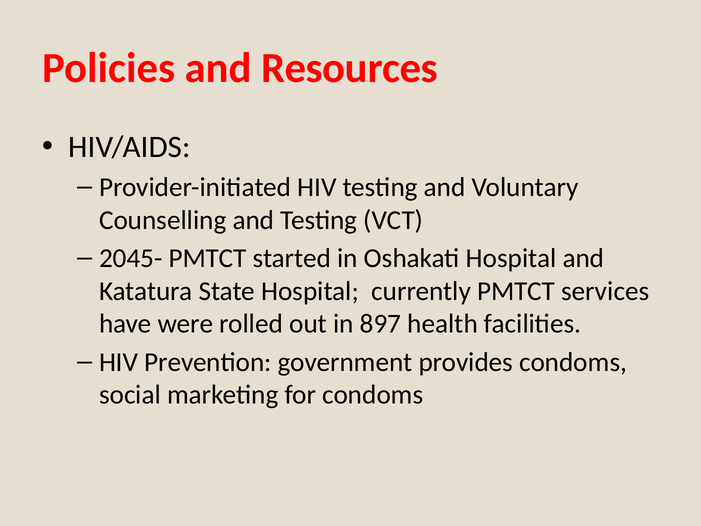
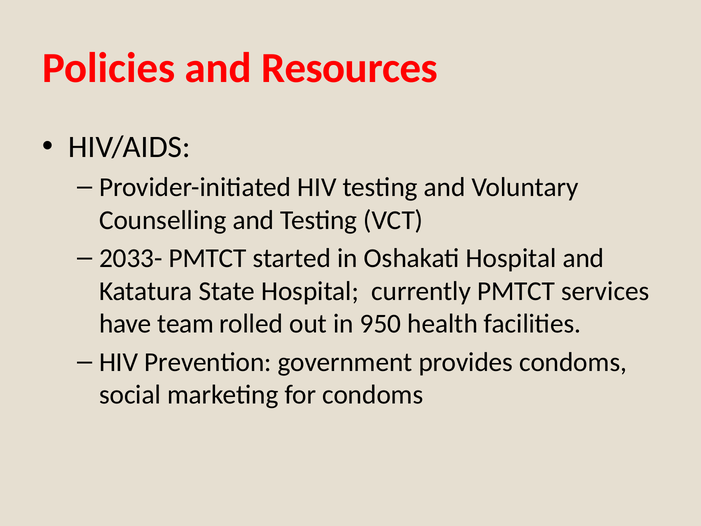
2045-: 2045- -> 2033-
were: were -> team
897: 897 -> 950
